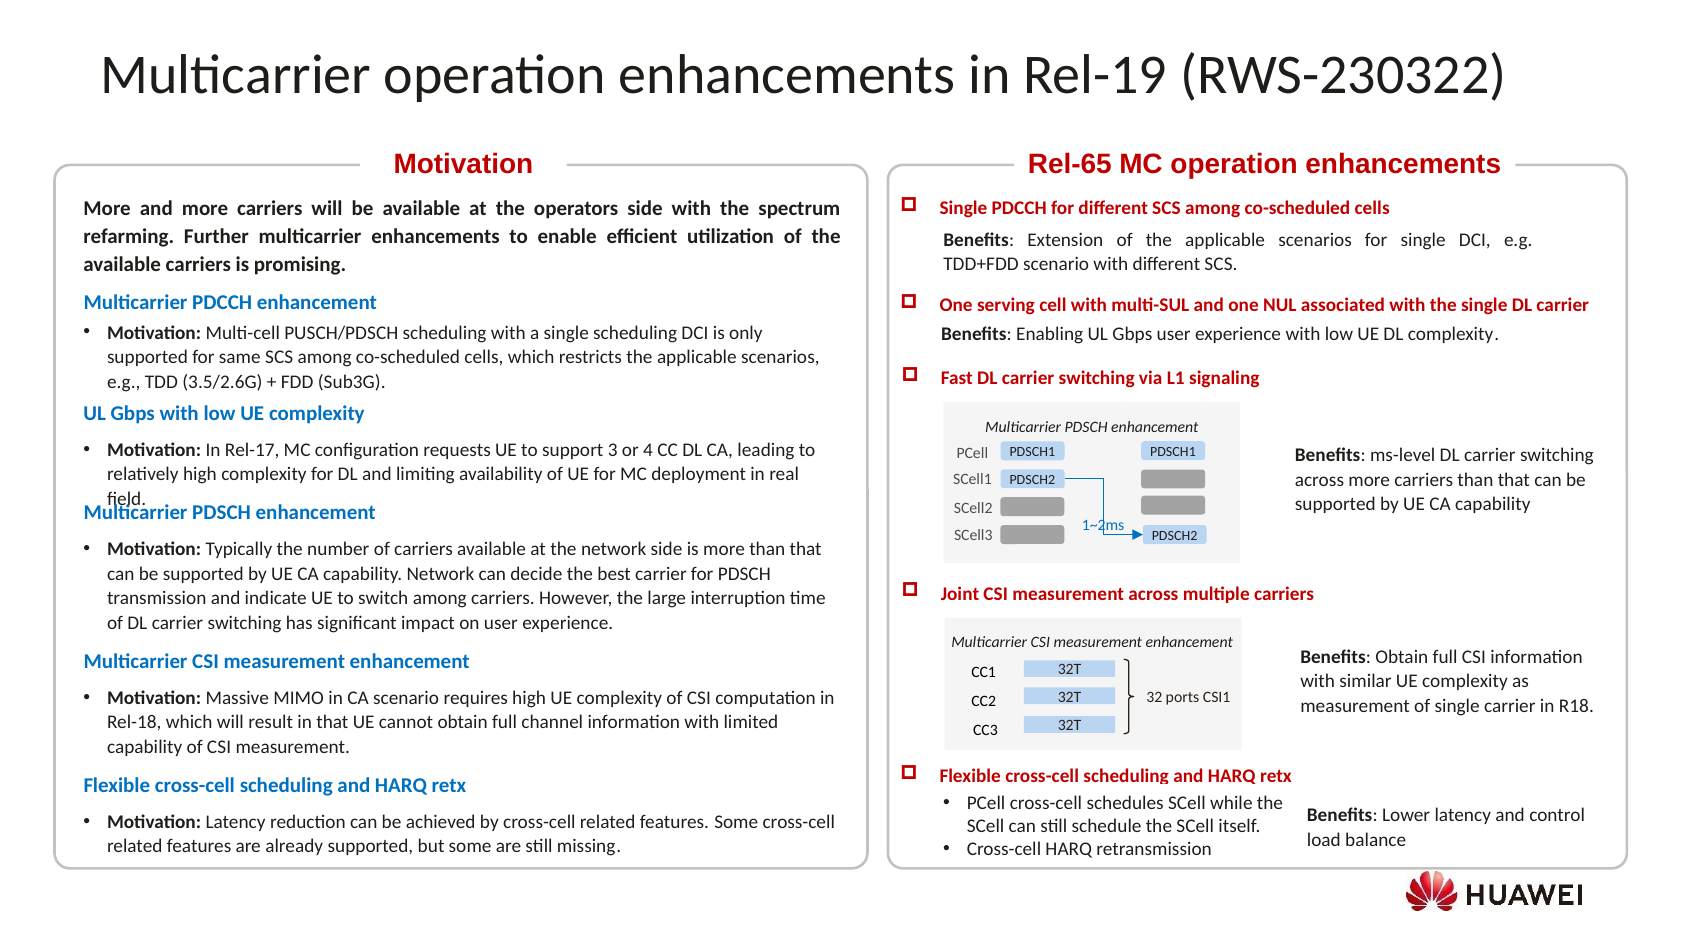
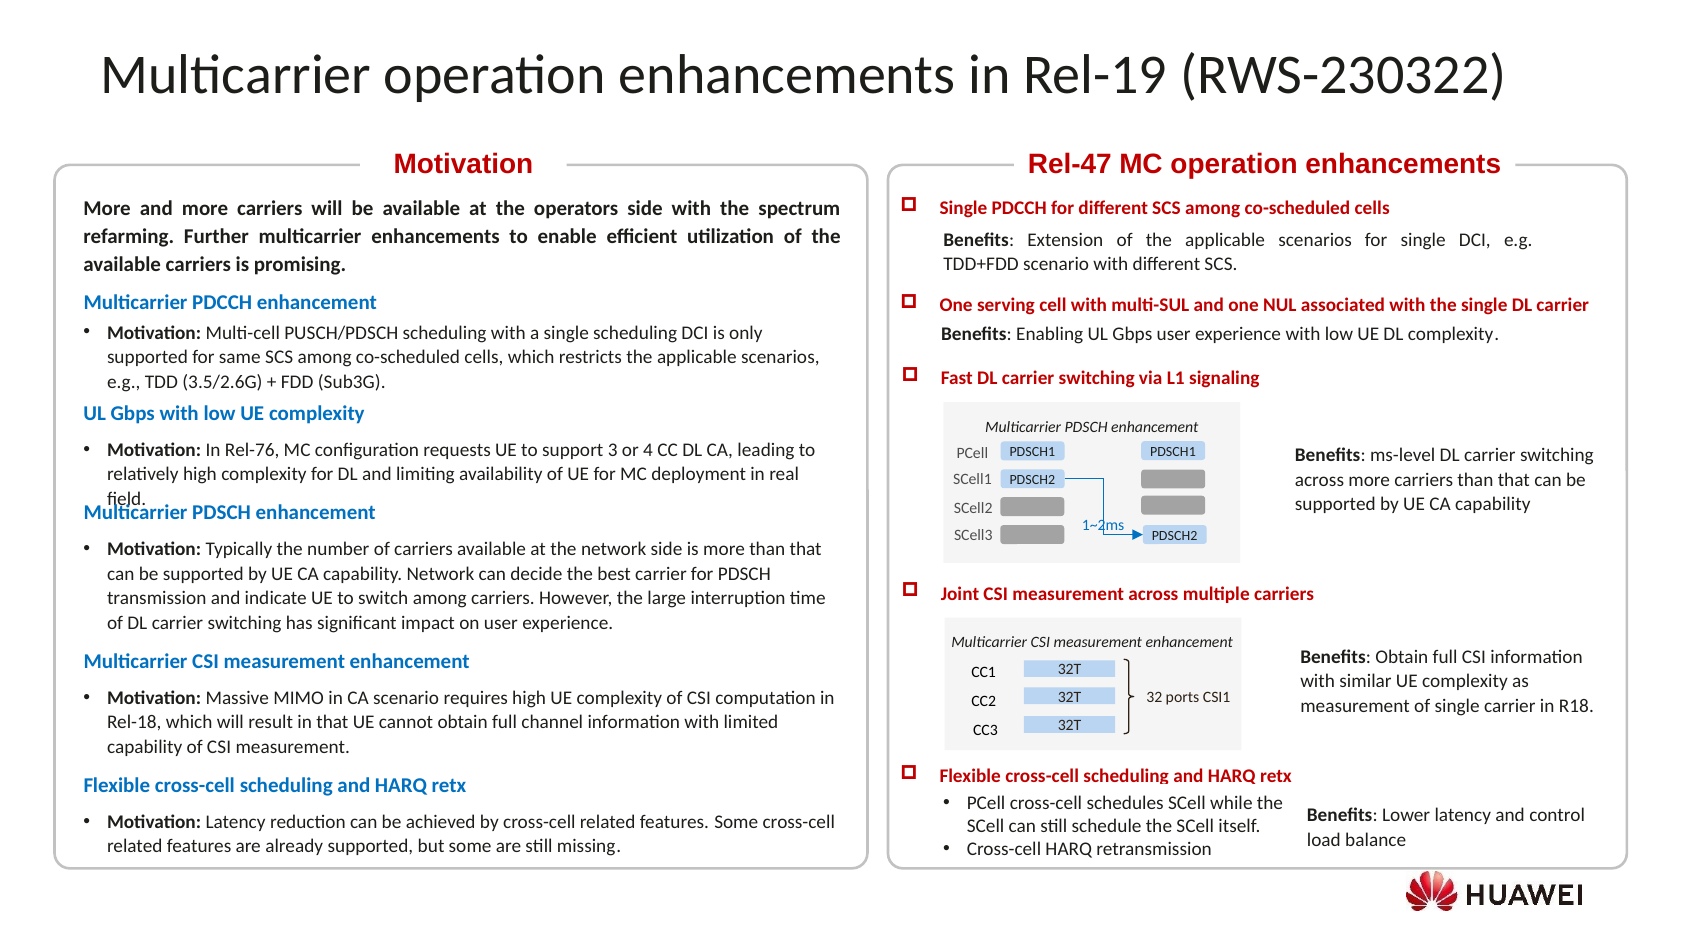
Rel-65: Rel-65 -> Rel-47
Rel-17: Rel-17 -> Rel-76
